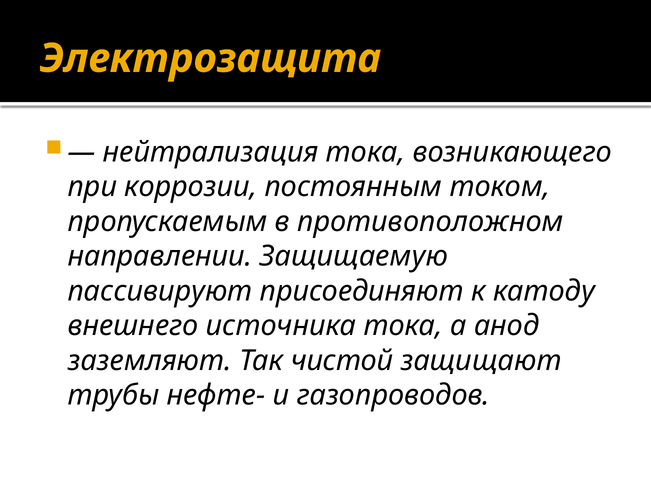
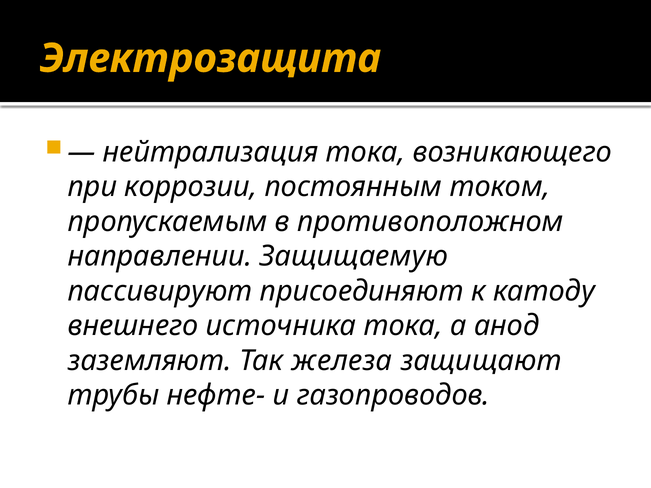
чистой: чистой -> железа
